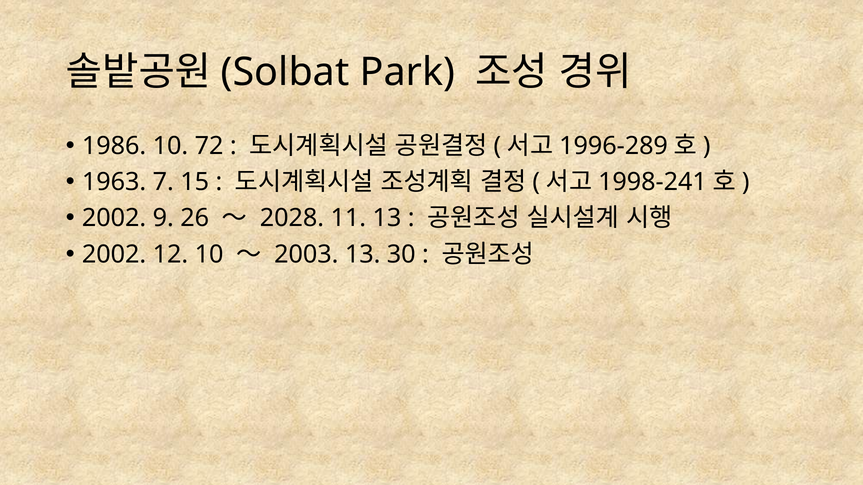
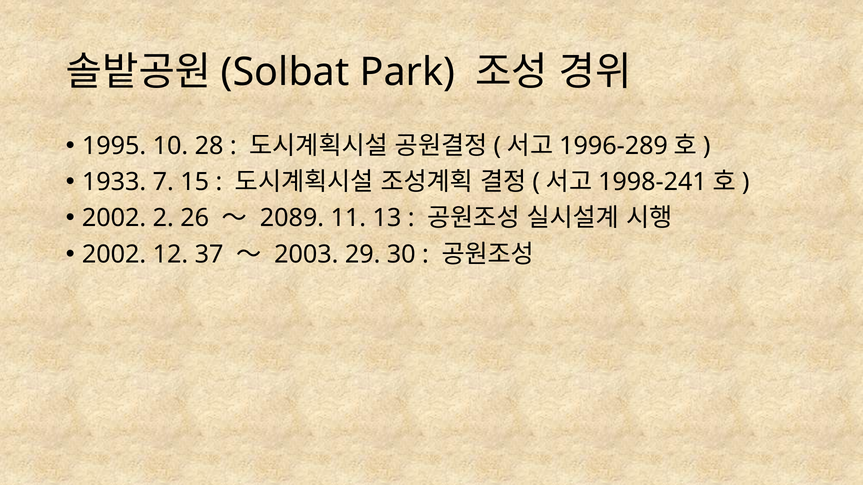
1986: 1986 -> 1995
72: 72 -> 28
1963: 1963 -> 1933
9: 9 -> 2
2028: 2028 -> 2089
12 10: 10 -> 37
2003 13: 13 -> 29
